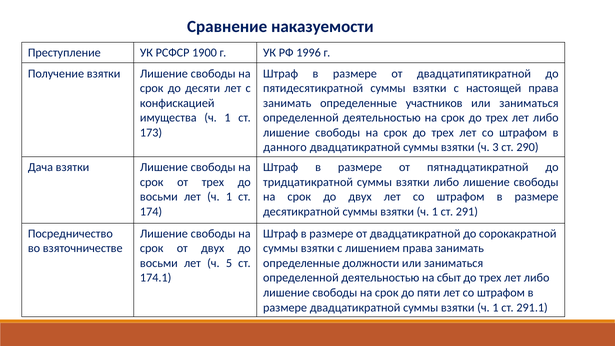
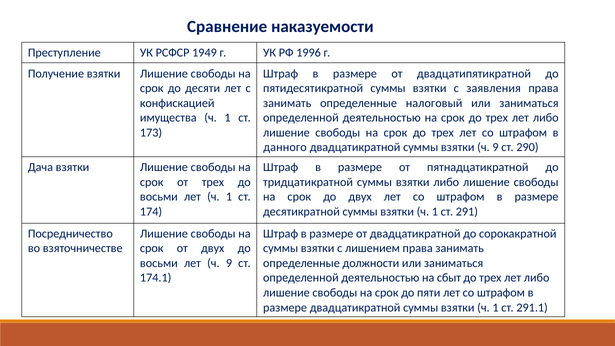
1900: 1900 -> 1949
настоящей: настоящей -> заявления
участников: участников -> налоговый
взятки ч 3: 3 -> 9
лет ч 5: 5 -> 9
